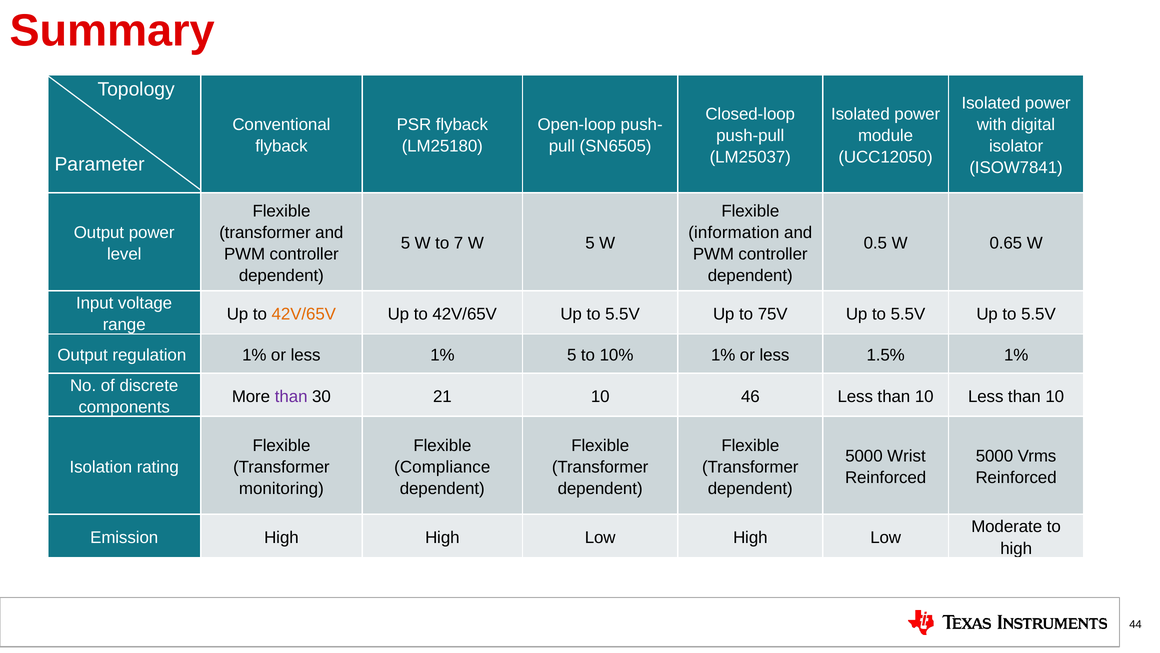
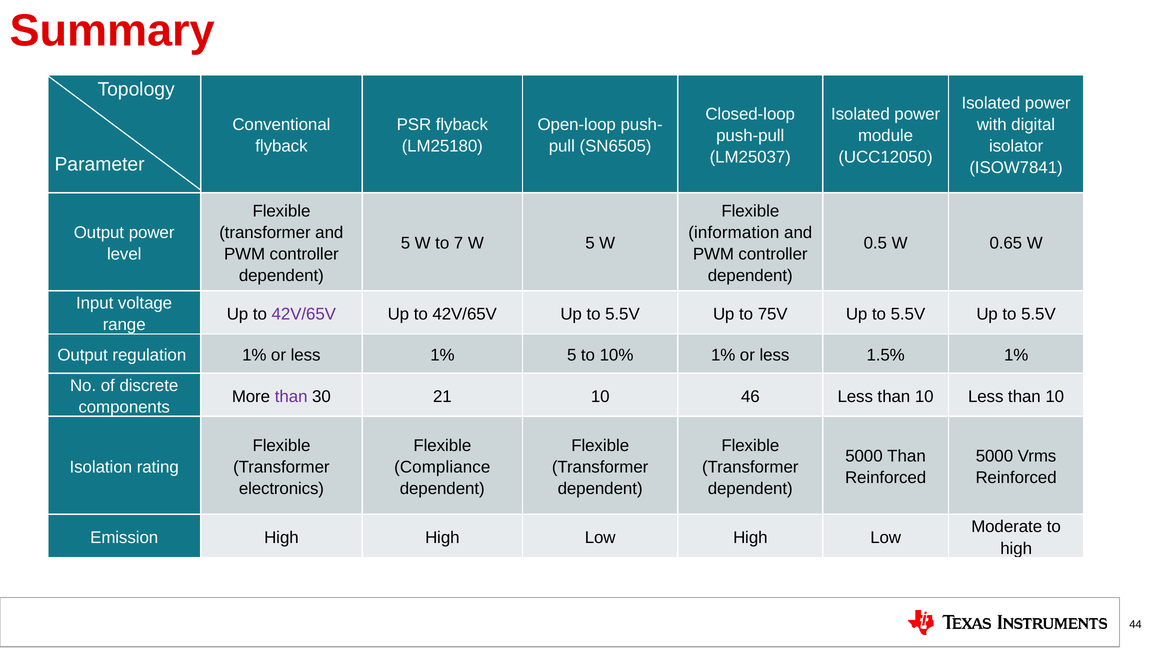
42V/65V at (304, 314) colour: orange -> purple
5000 Wrist: Wrist -> Than
monitoring: monitoring -> electronics
